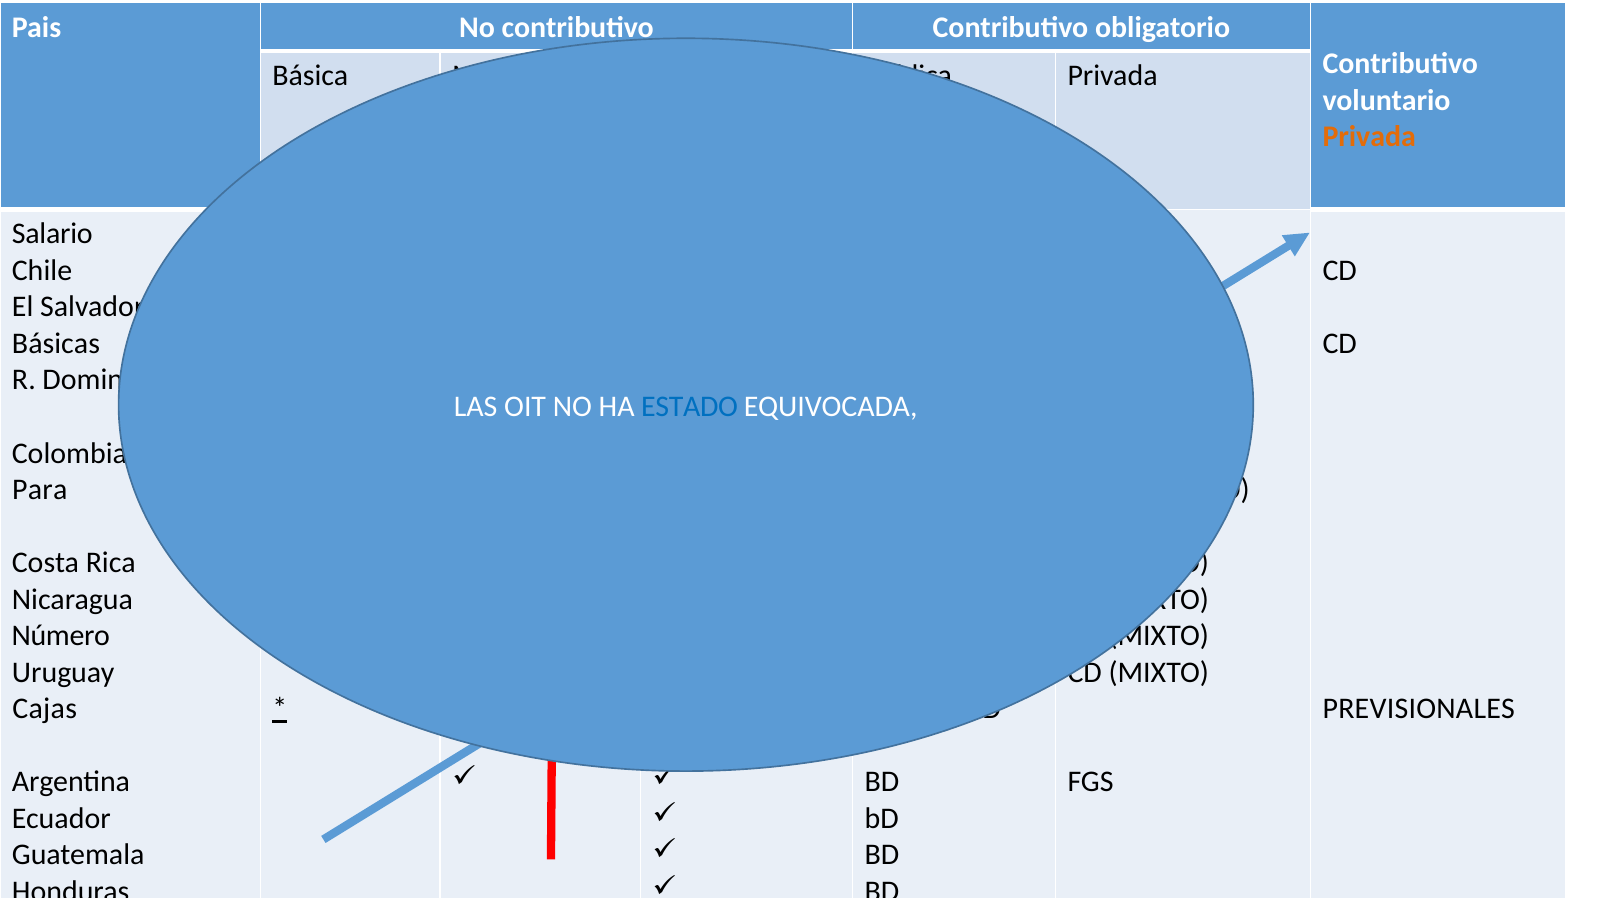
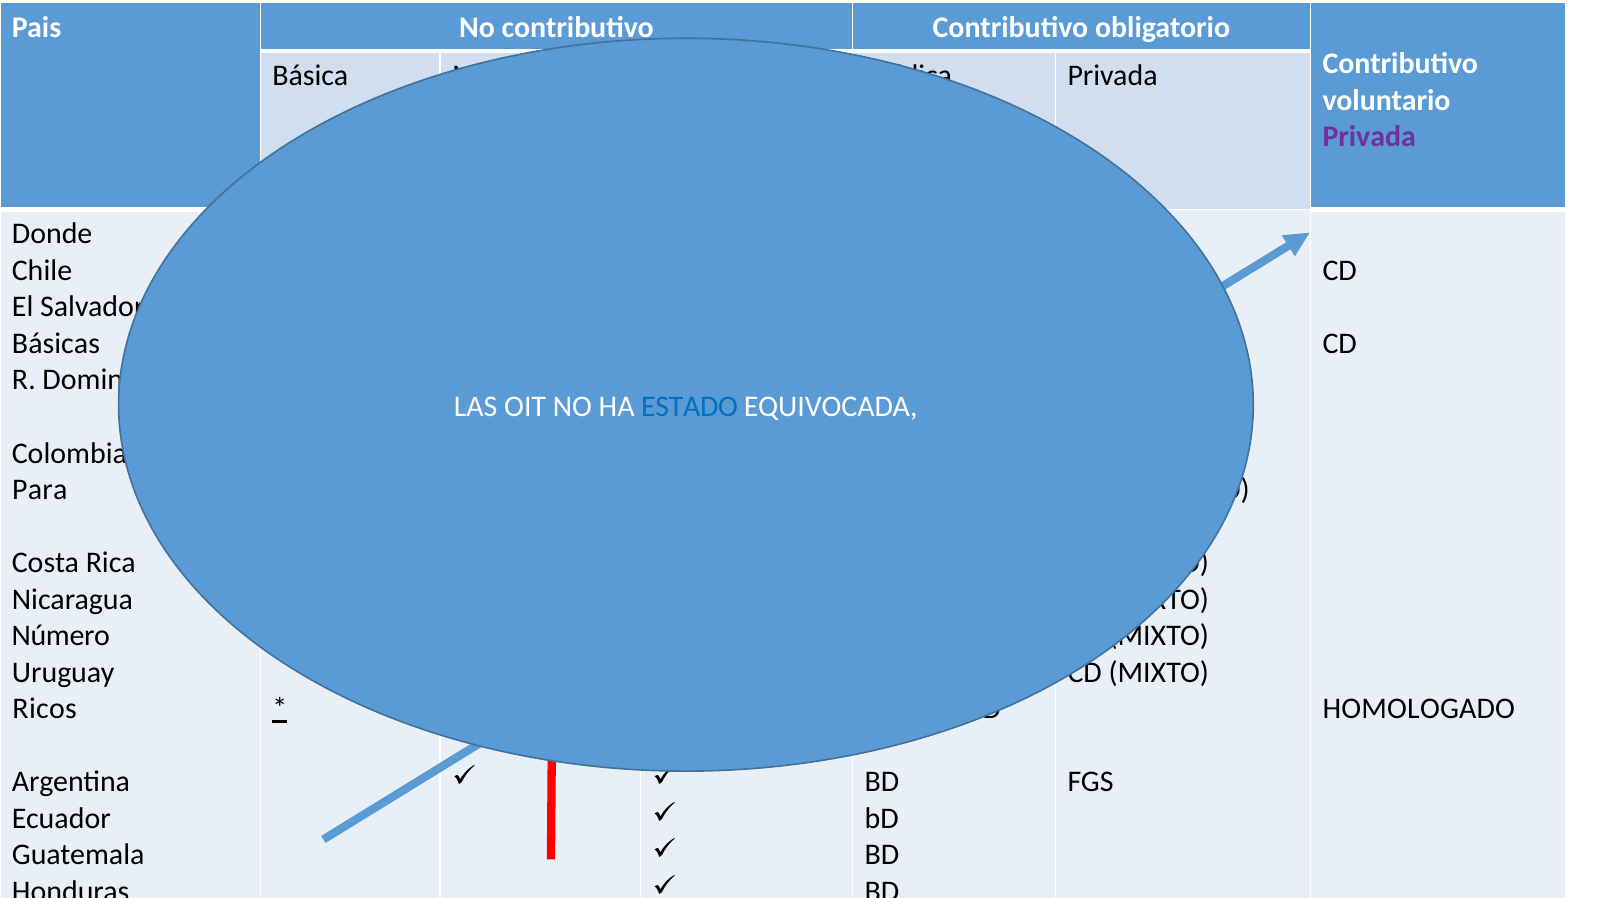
Privada at (1369, 137) colour: orange -> purple
Salario: Salario -> Donde
Cajas: Cajas -> Ricos
PREVISIONALES: PREVISIONALES -> HOMOLOGADO
